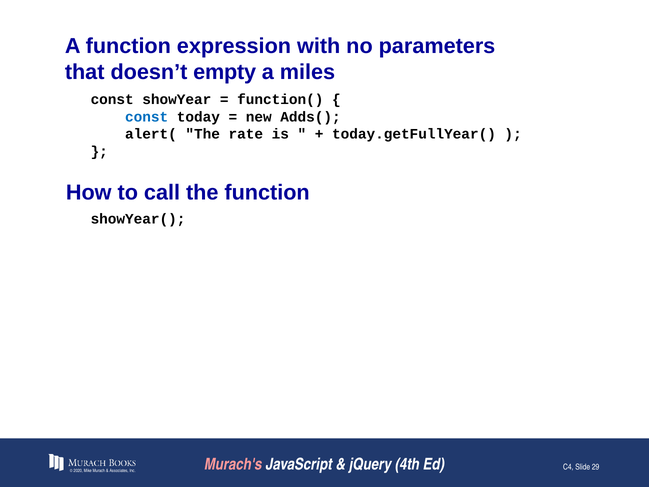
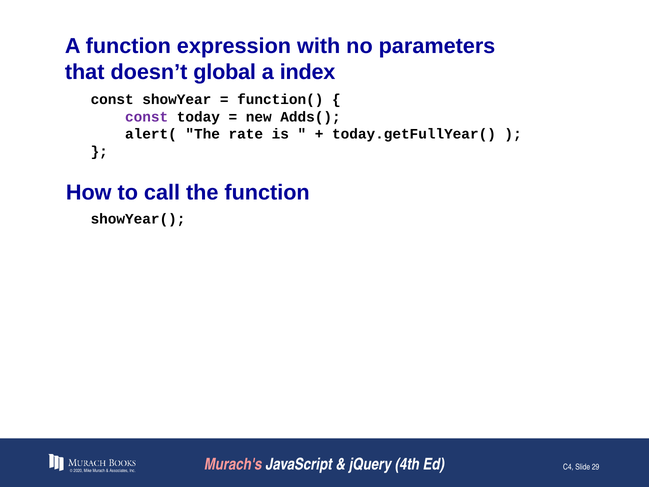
empty: empty -> global
miles: miles -> index
const at (147, 117) colour: blue -> purple
